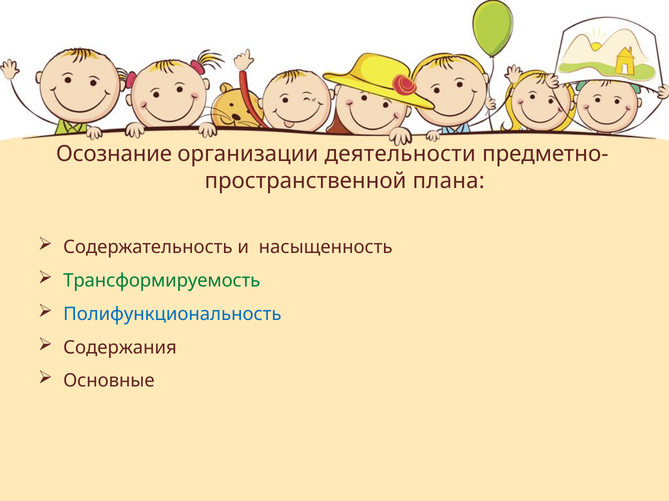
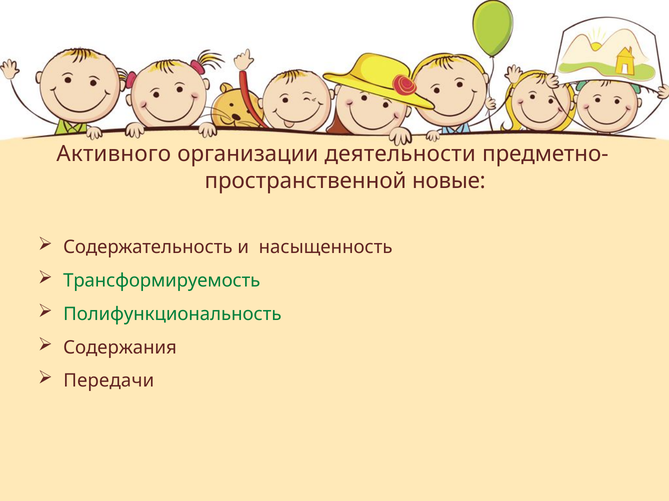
Осознание: Осознание -> Активного
плана: плана -> новые
Полифункциональность colour: blue -> green
Основные: Основные -> Передачи
